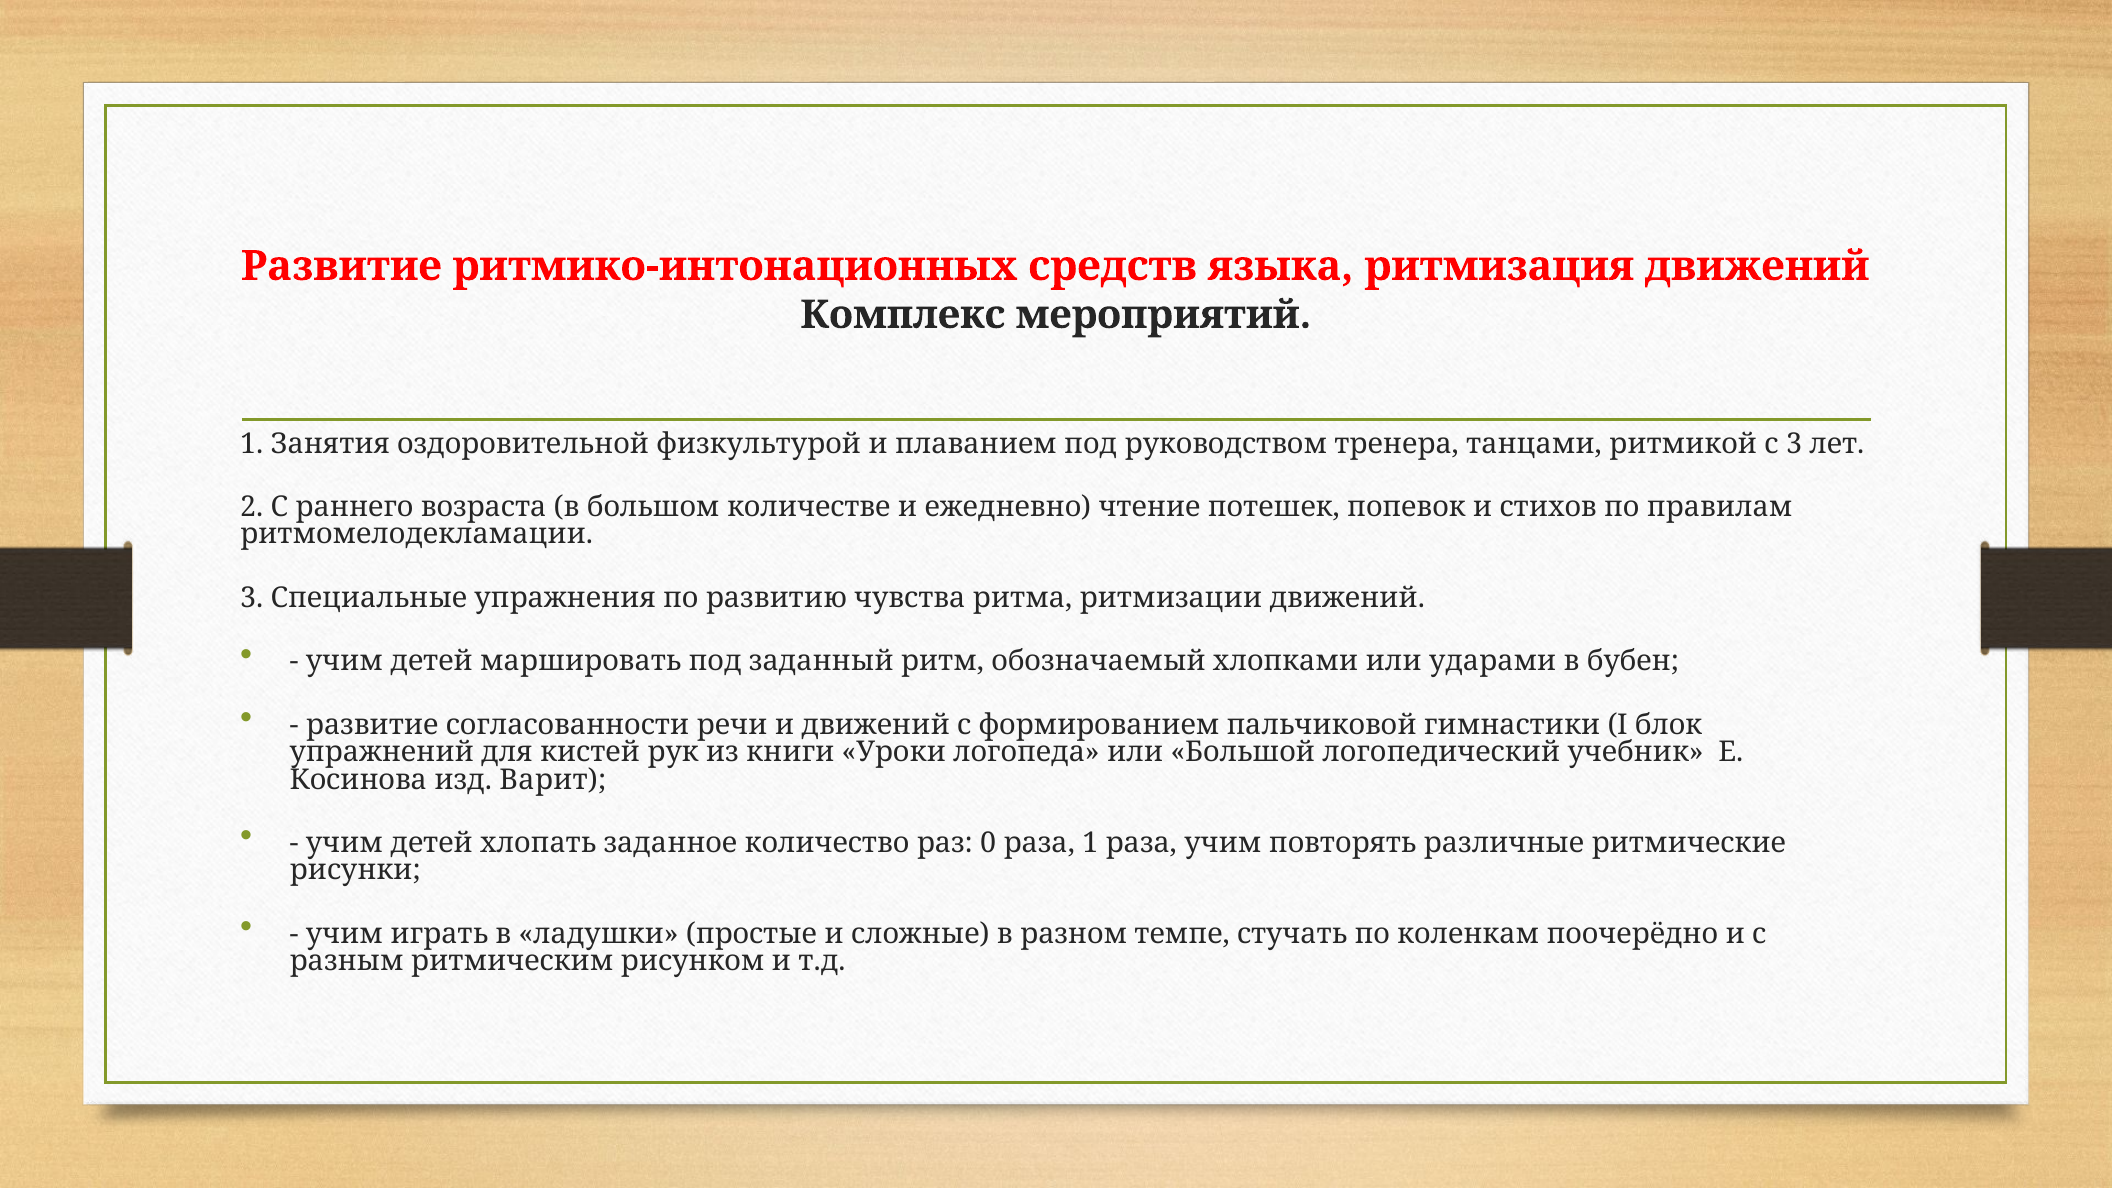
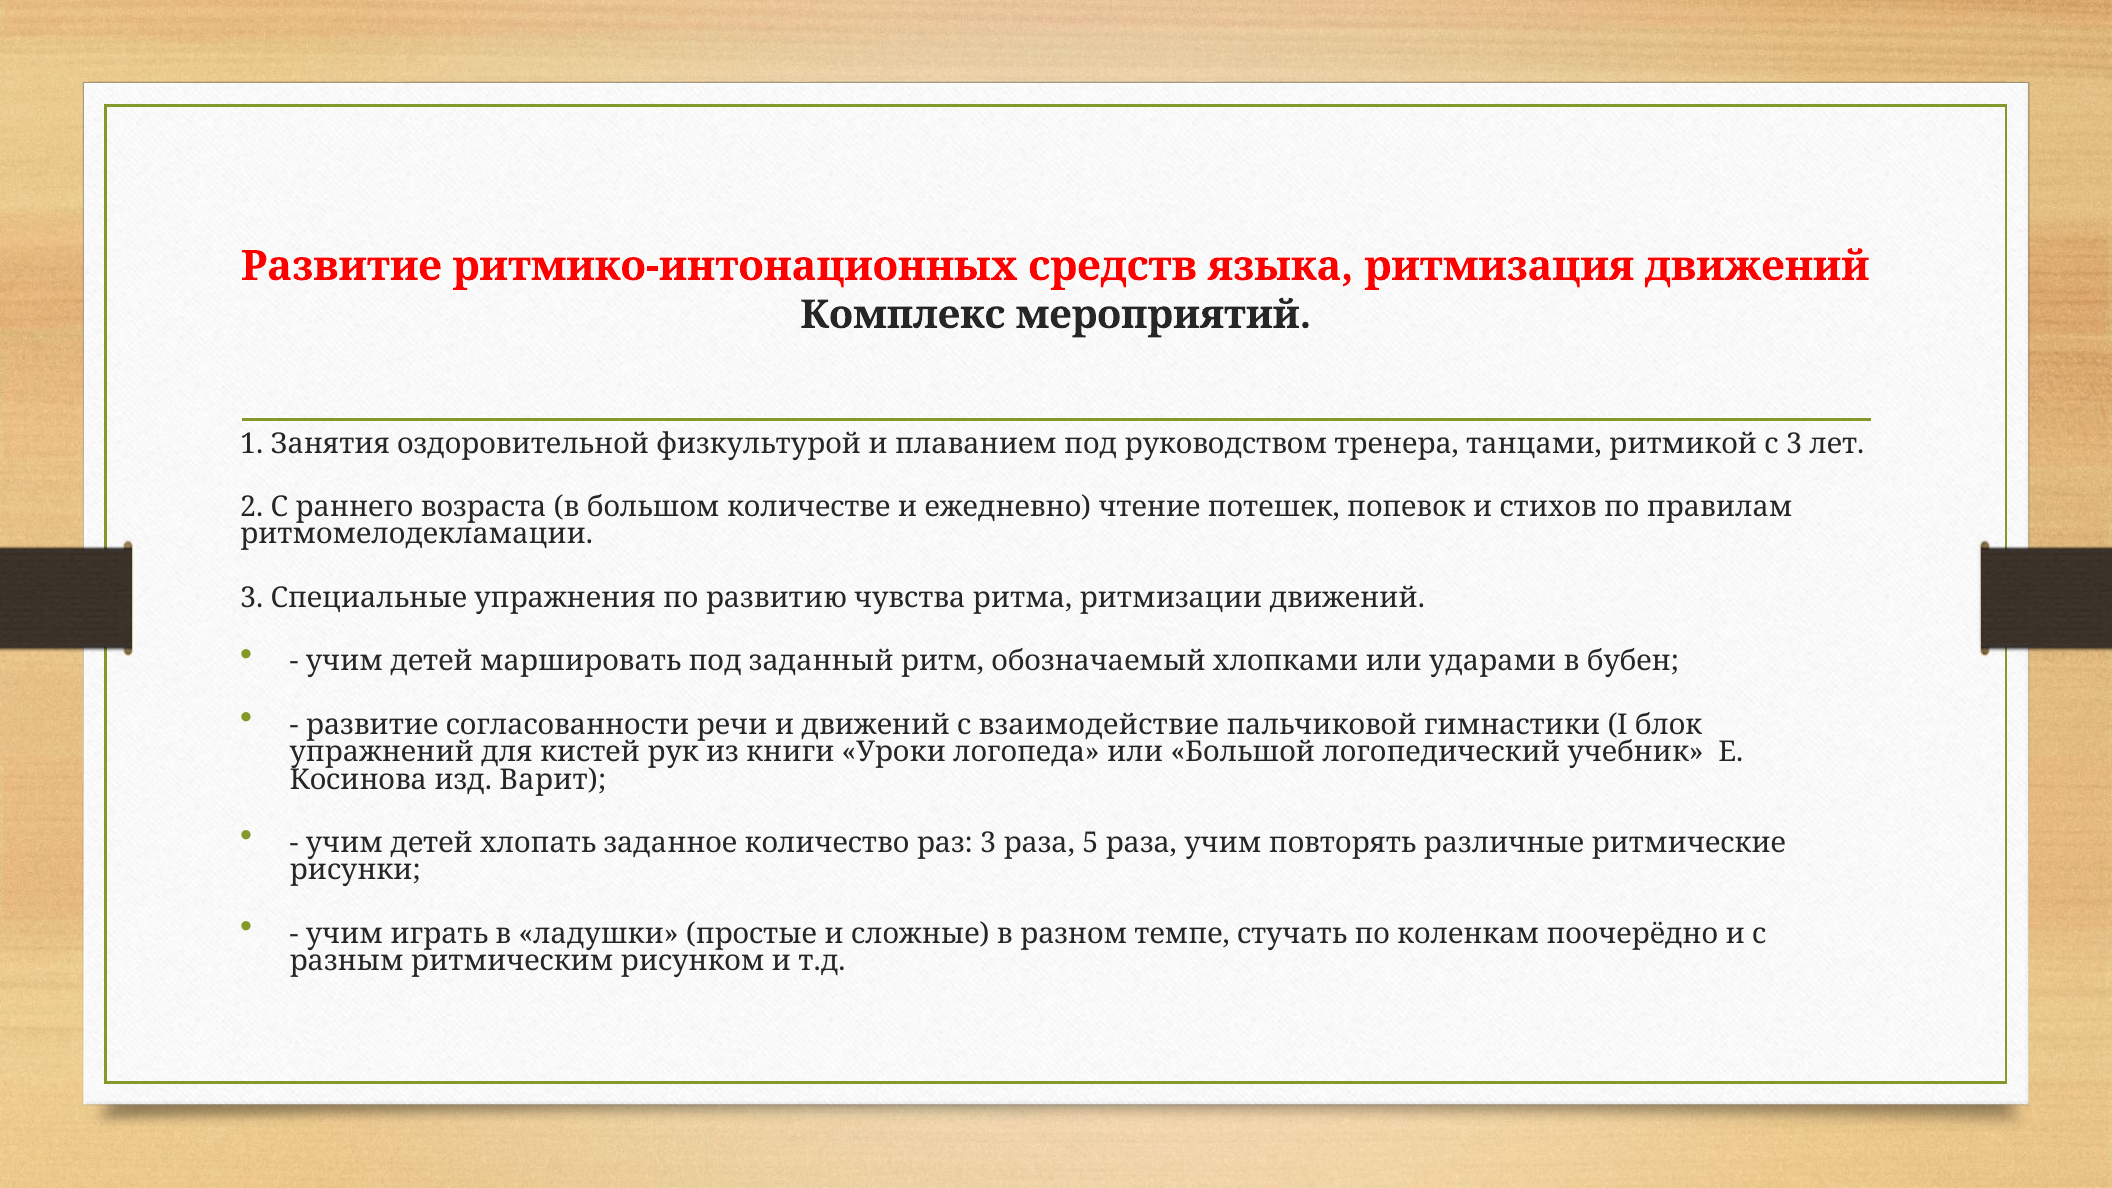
формированием: формированием -> взаимодействие
раз 0: 0 -> 3
раза 1: 1 -> 5
